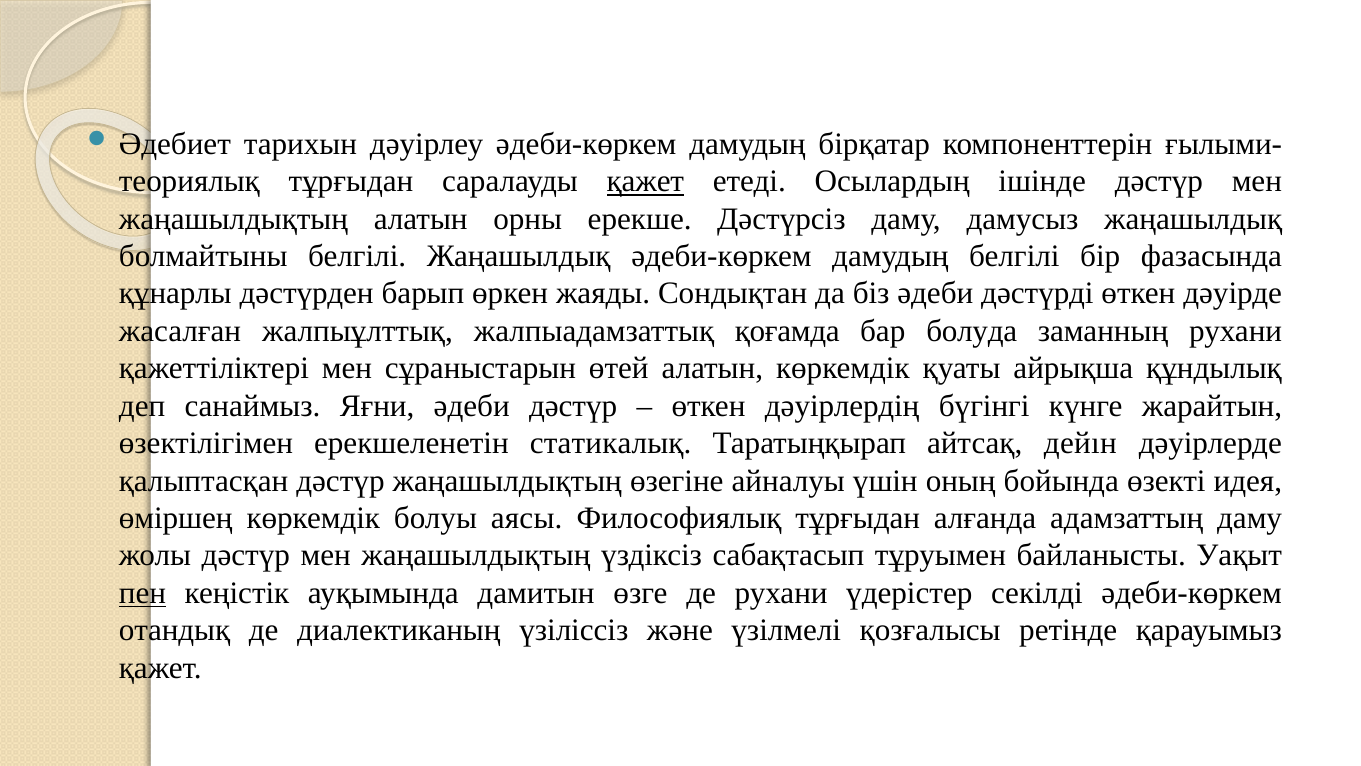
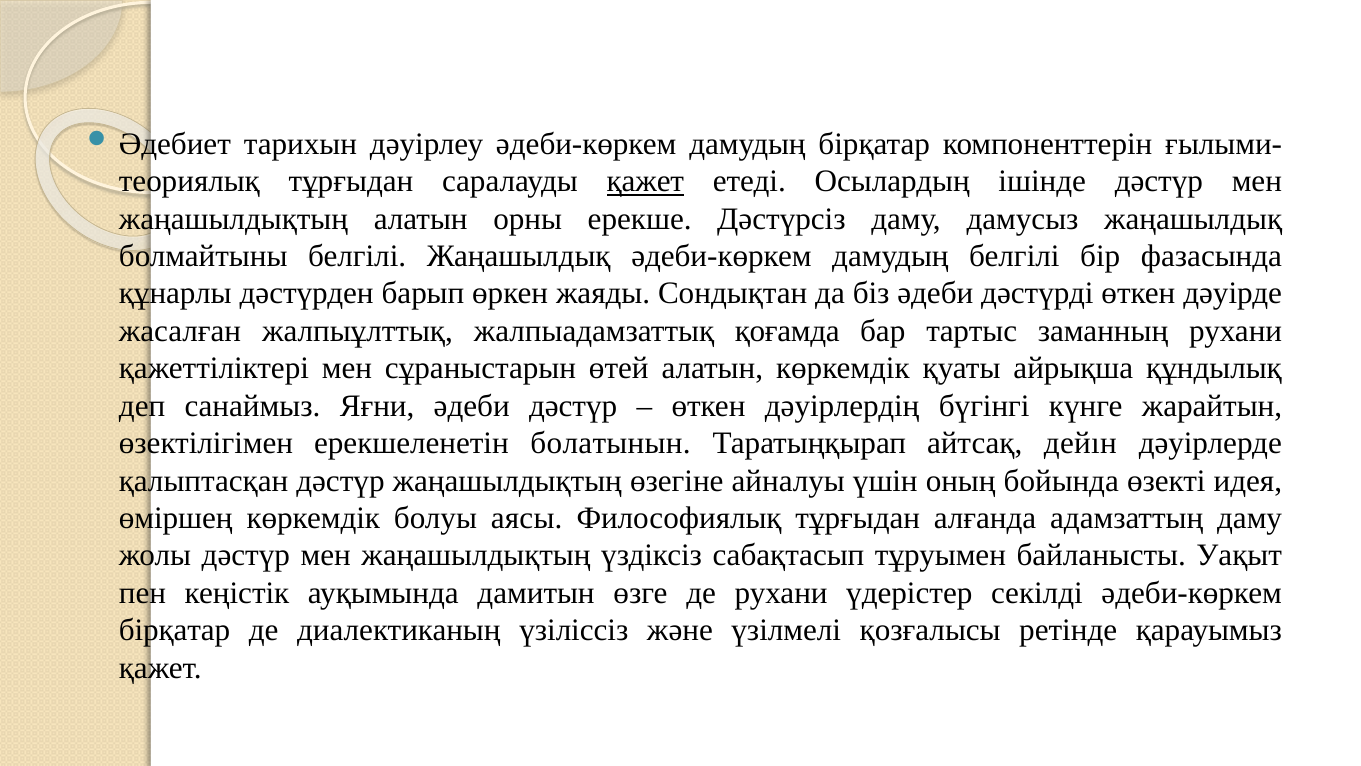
болуда: болуда -> тартыс
статикалық: статикалық -> болатынын
пен underline: present -> none
отандық at (175, 630): отандық -> бірқатар
